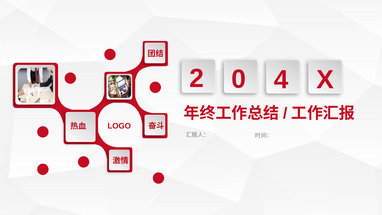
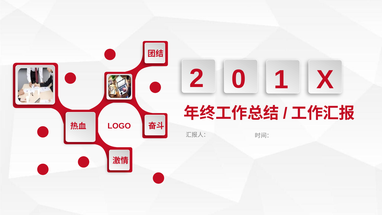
4: 4 -> 1
